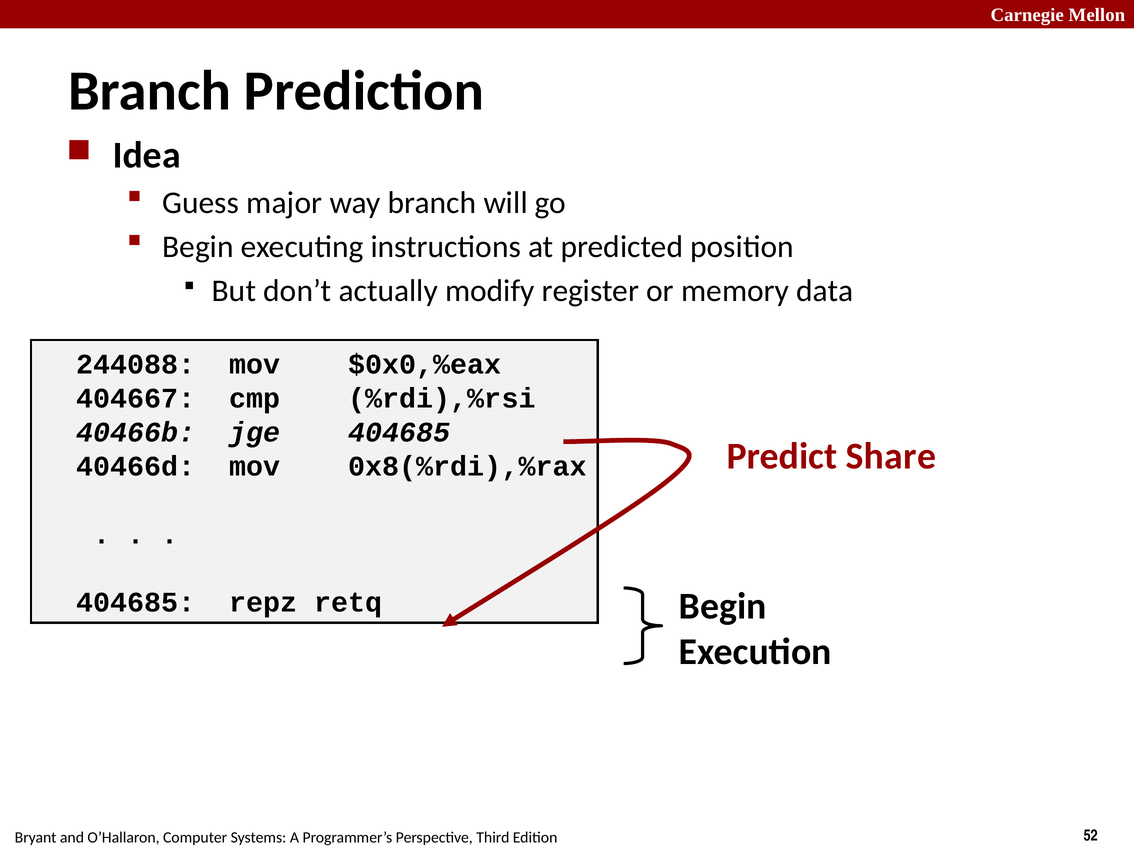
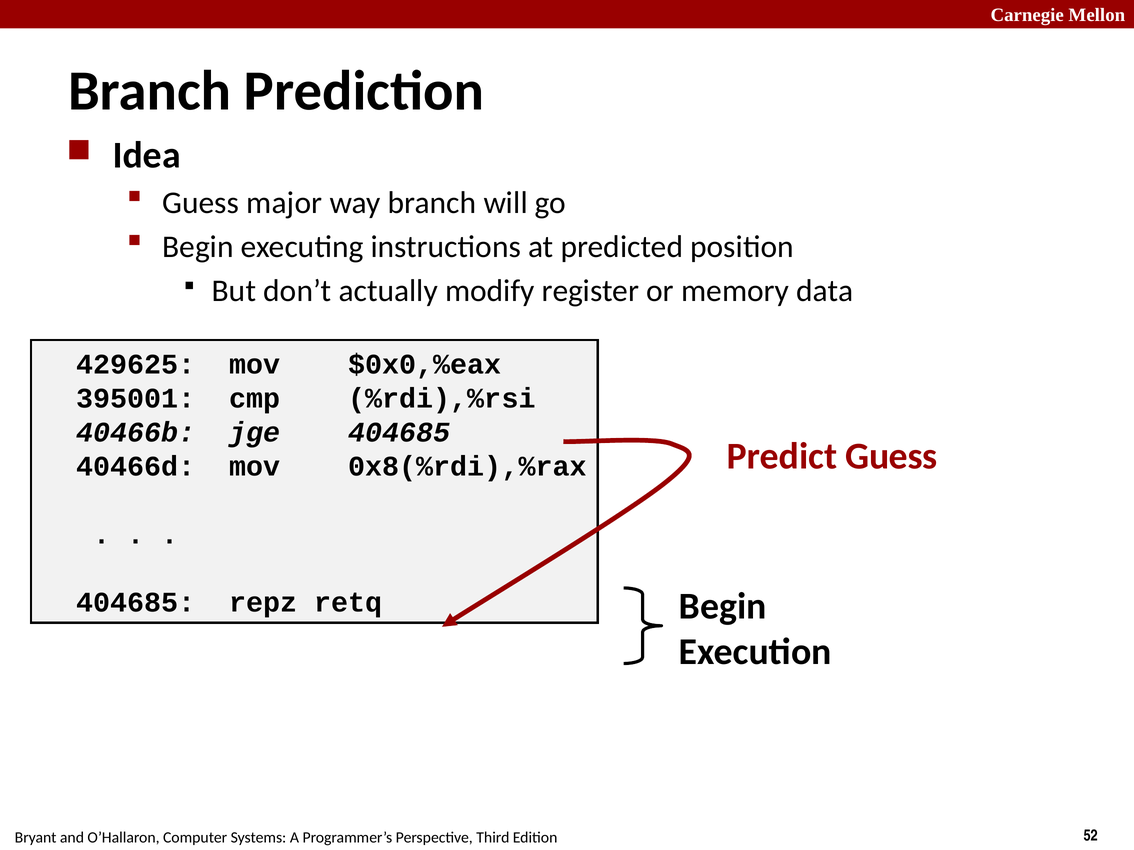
244088: 244088 -> 429625
404667: 404667 -> 395001
Predict Share: Share -> Guess
